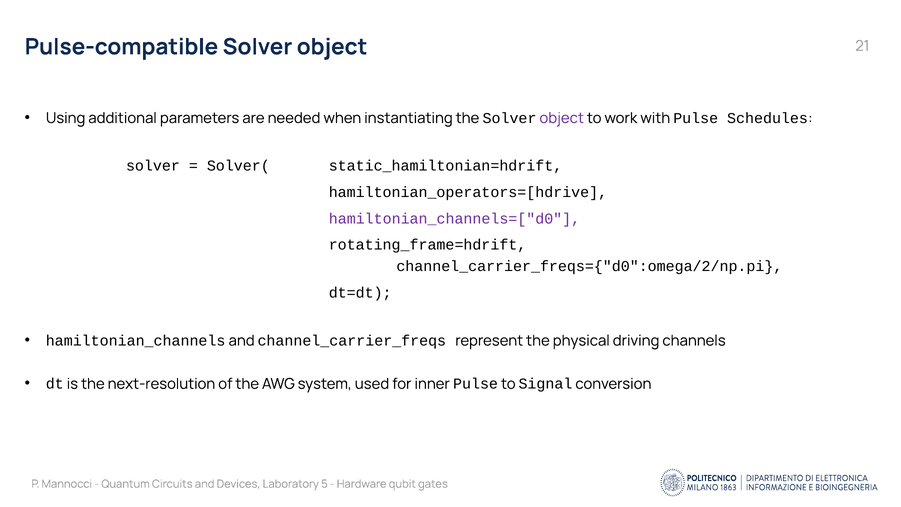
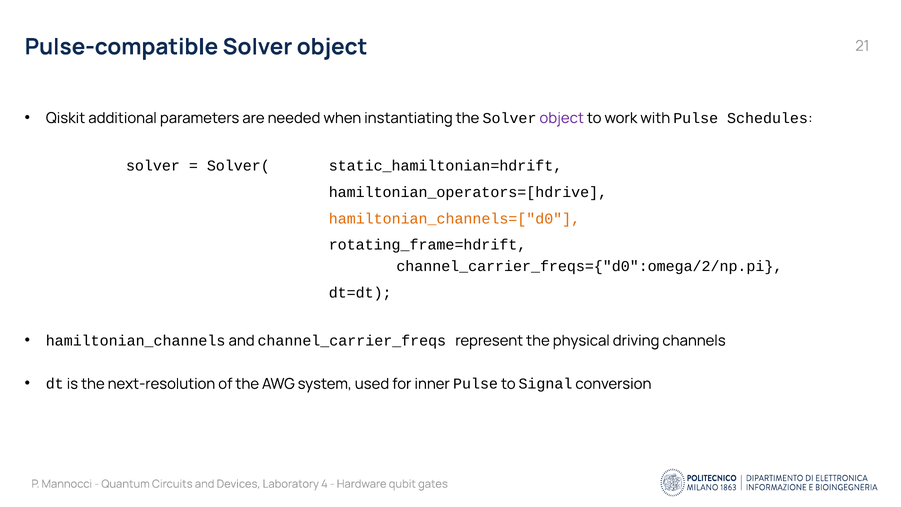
Using: Using -> Qiskit
hamiltonian_channels=["d0 colour: purple -> orange
5: 5 -> 4
